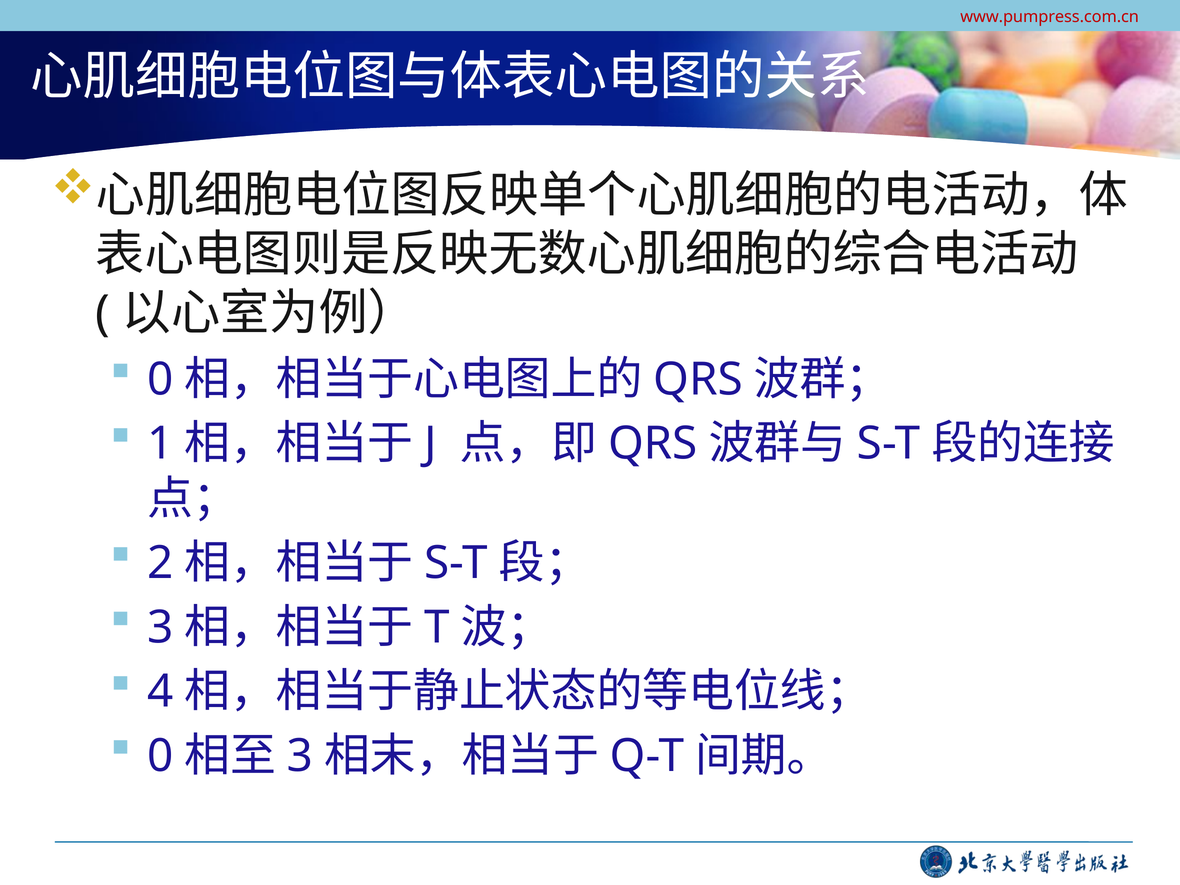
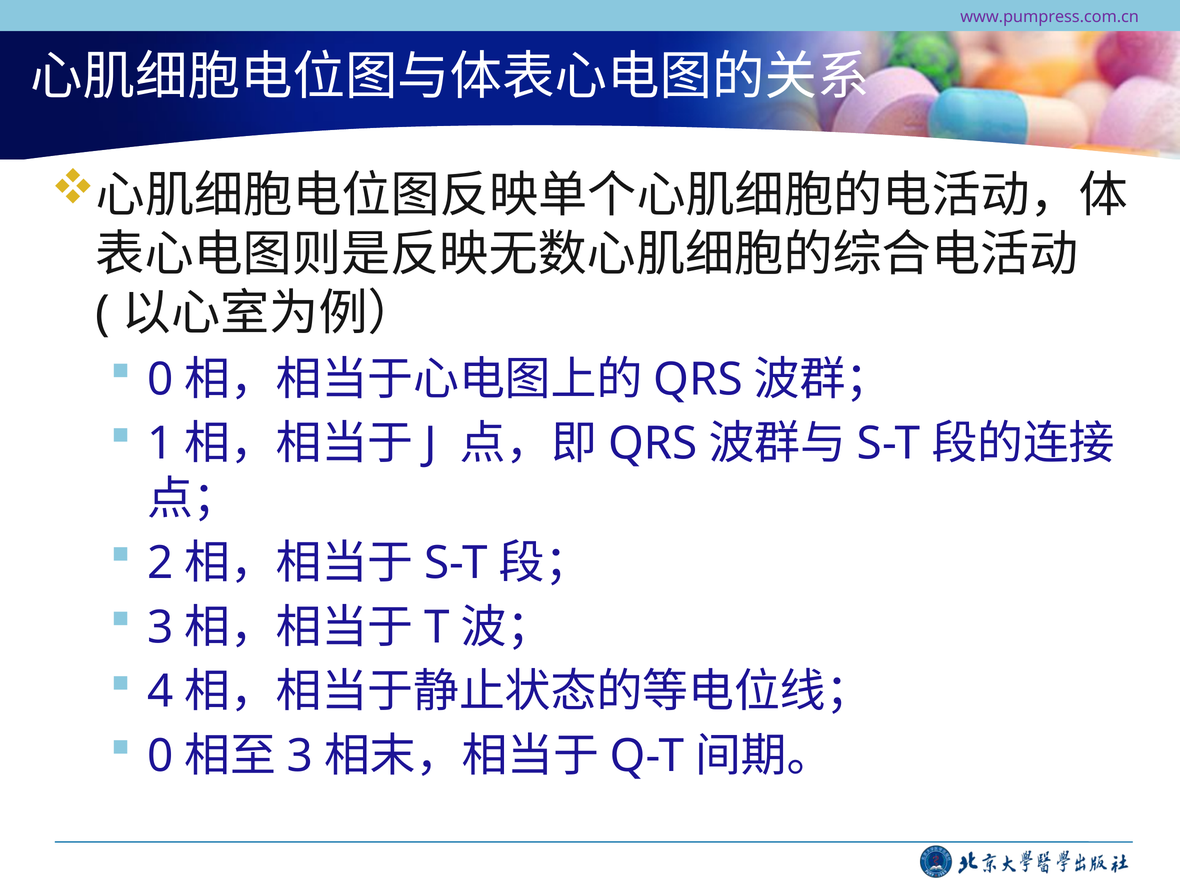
www.pumpress.com.cn colour: red -> purple
